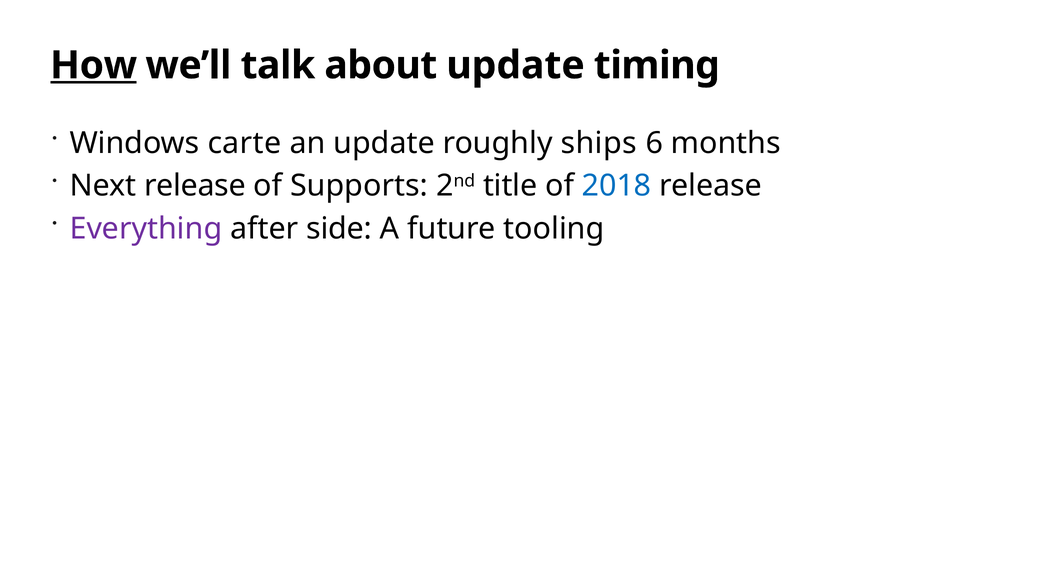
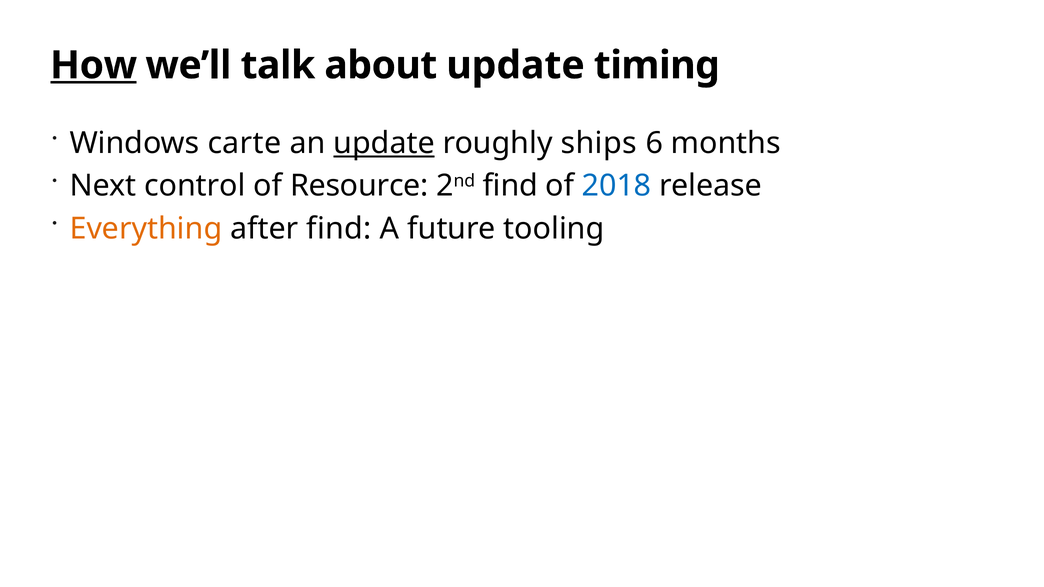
update at (384, 143) underline: none -> present
Next release: release -> control
Supports: Supports -> Resource
2nd title: title -> find
Everything colour: purple -> orange
after side: side -> find
